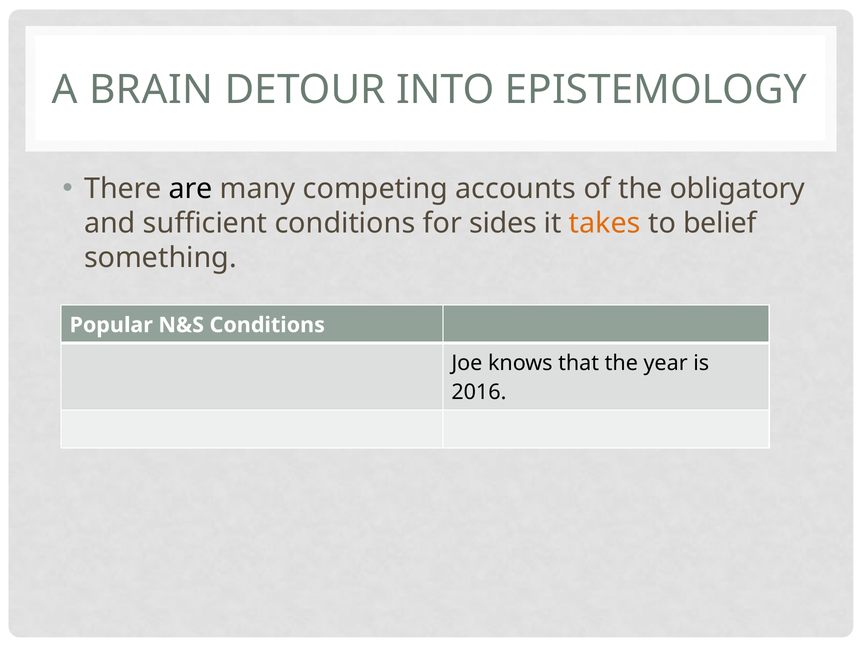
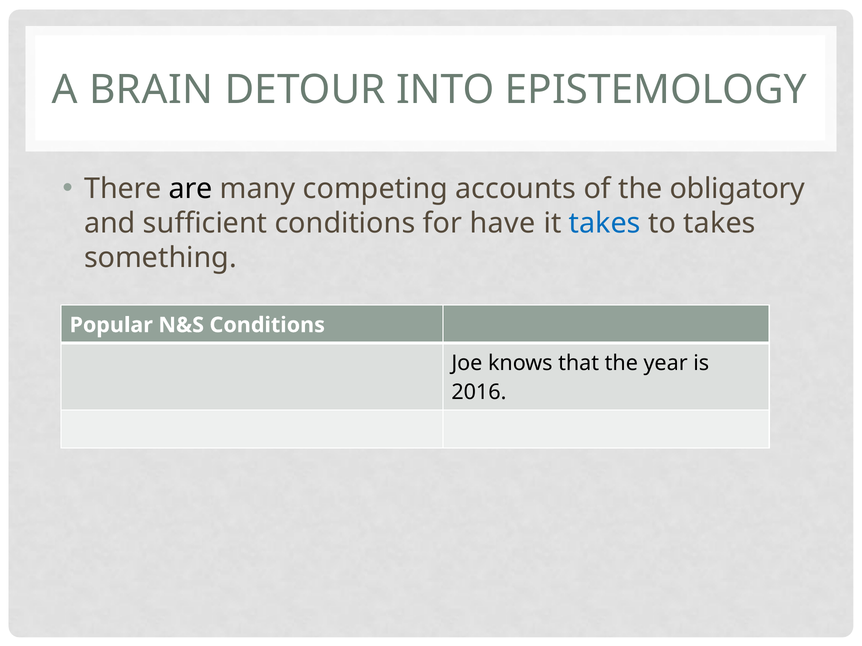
sides: sides -> have
takes at (605, 223) colour: orange -> blue
to belief: belief -> takes
